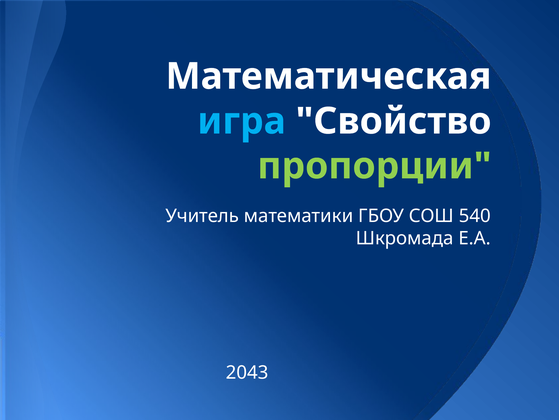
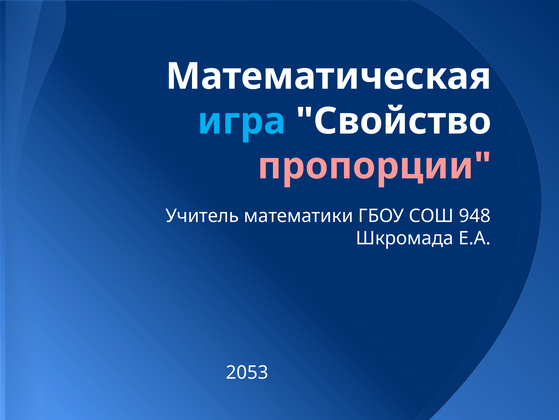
пропорции colour: light green -> pink
540: 540 -> 948
2043: 2043 -> 2053
